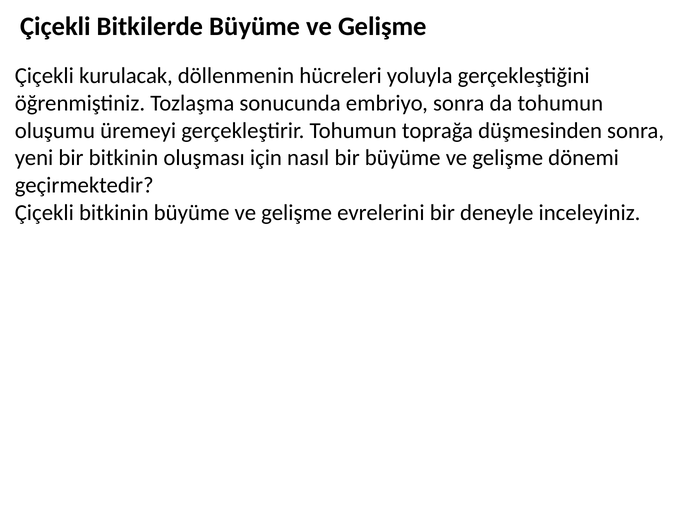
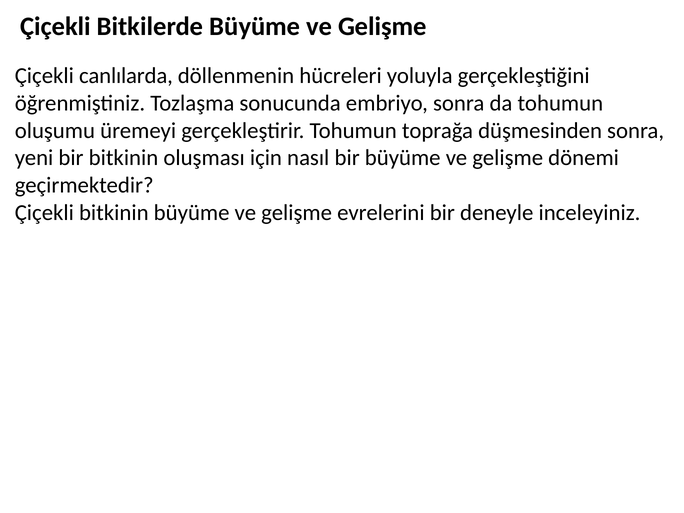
kurulacak: kurulacak -> canlılarda
